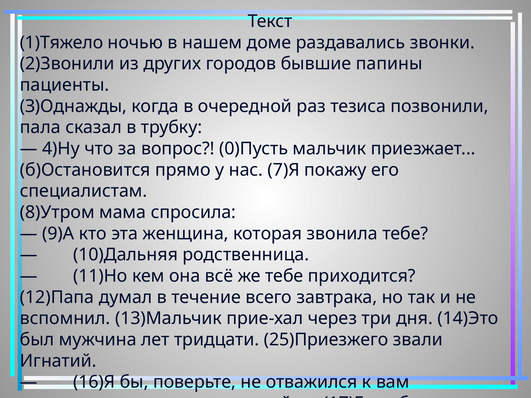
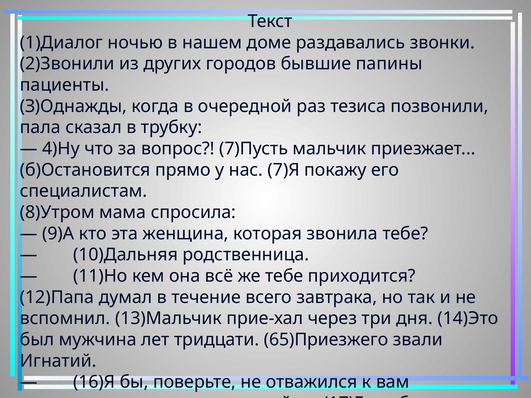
1)Тяжело: 1)Тяжело -> 1)Диалог
0)Пусть: 0)Пусть -> 7)Пусть
25)Приезжего: 25)Приезжего -> 65)Приезжего
